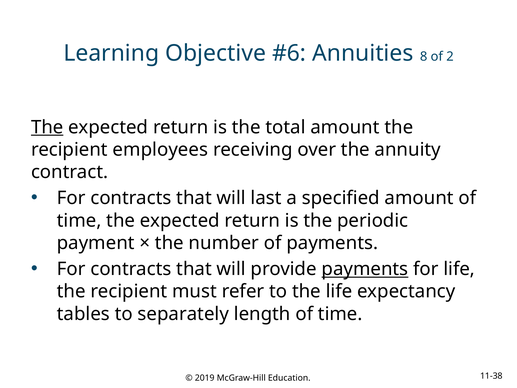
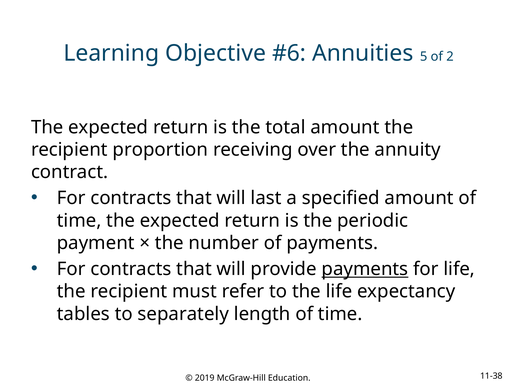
8: 8 -> 5
The at (47, 127) underline: present -> none
employees: employees -> proportion
